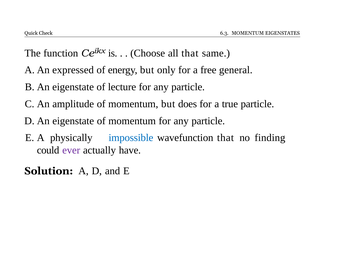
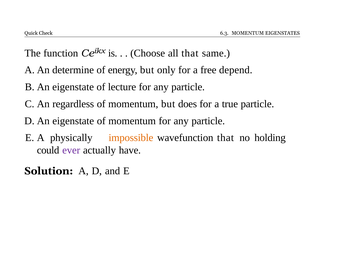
expressed: expressed -> determine
general: general -> depend
amplitude: amplitude -> regardless
impossible colour: blue -> orange
finding: finding -> holding
